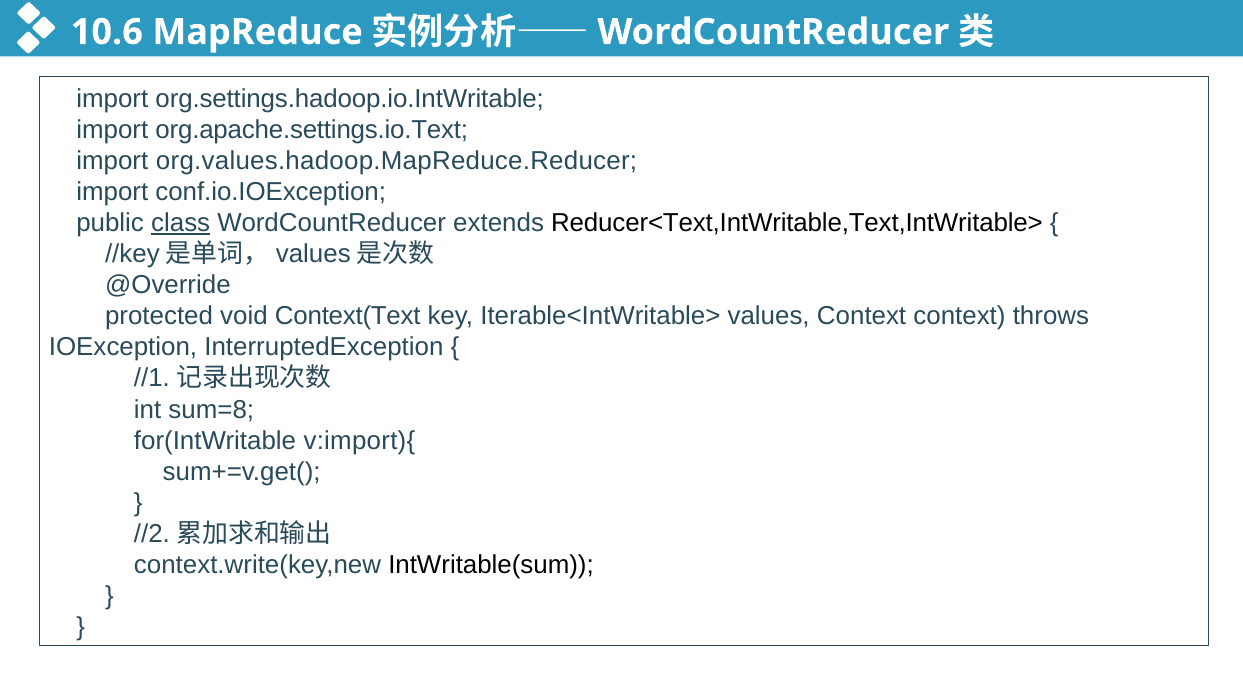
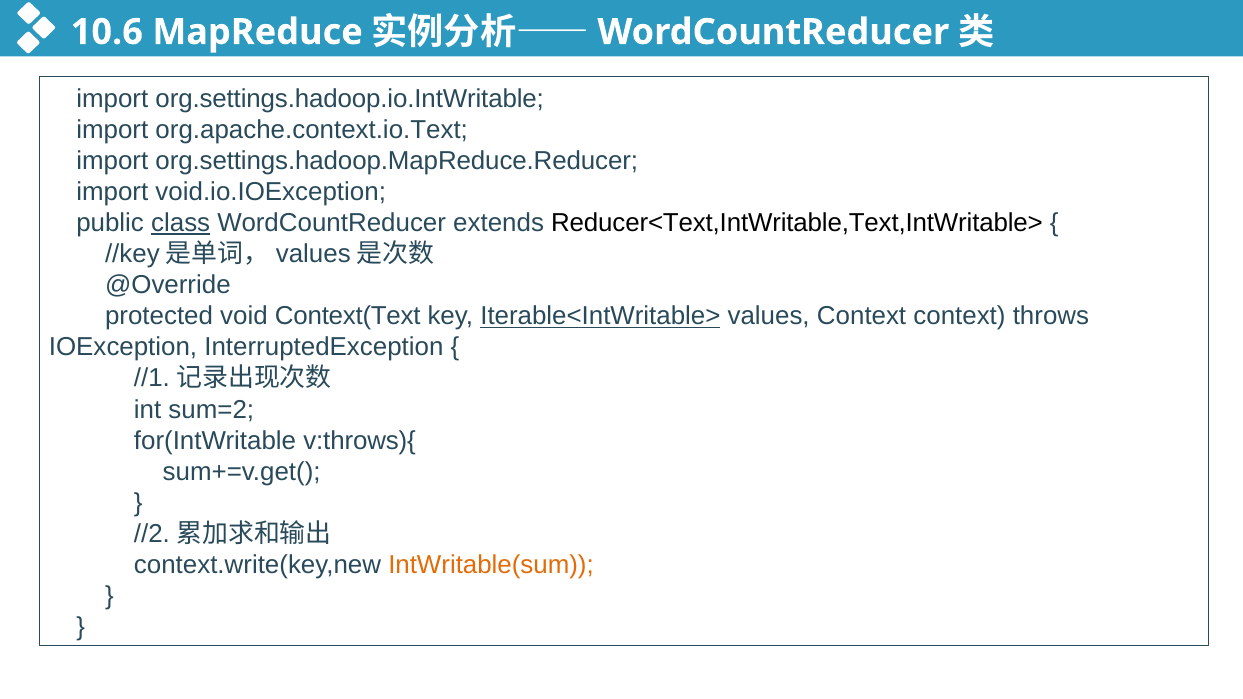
org.apache.settings.io.Text: org.apache.settings.io.Text -> org.apache.context.io.Text
org.values.hadoop.MapReduce.Reducer: org.values.hadoop.MapReduce.Reducer -> org.settings.hadoop.MapReduce.Reducer
conf.io.IOException: conf.io.IOException -> void.io.IOException
Iterable<IntWritable> underline: none -> present
sum=8: sum=8 -> sum=2
v:import){: v:import){ -> v:throws){
IntWritable(sum colour: black -> orange
